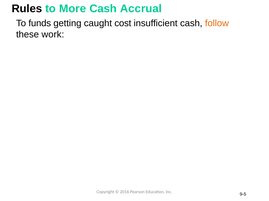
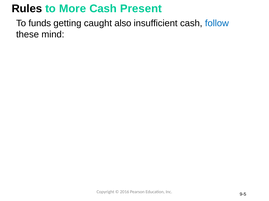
Accrual: Accrual -> Present
cost: cost -> also
follow colour: orange -> blue
work: work -> mind
